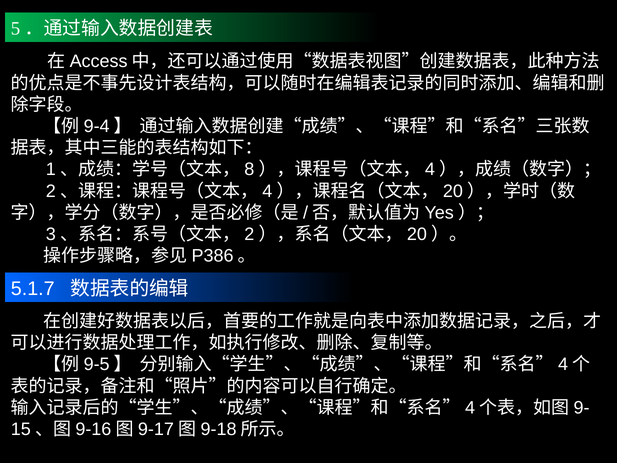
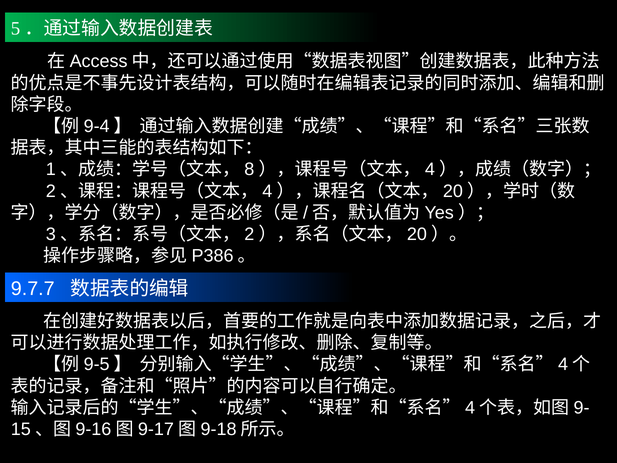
5.1.7: 5.1.7 -> 9.7.7
